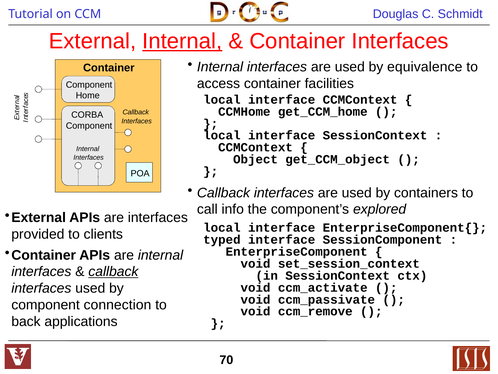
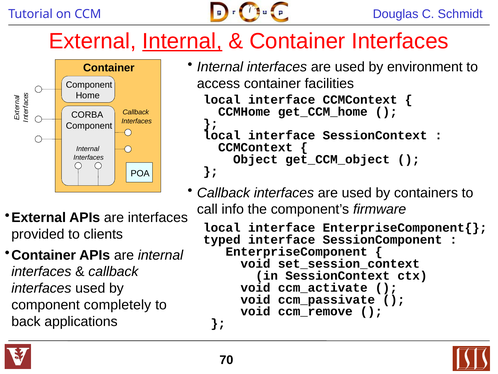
equivalence: equivalence -> environment
explored: explored -> firmware
callback at (113, 271) underline: present -> none
connection: connection -> completely
